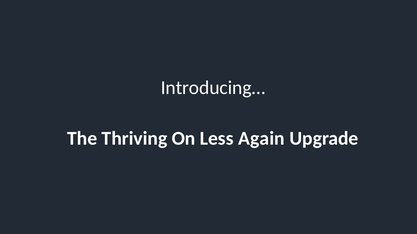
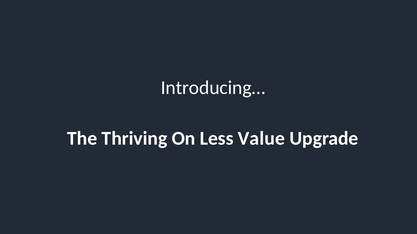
Again: Again -> Value
